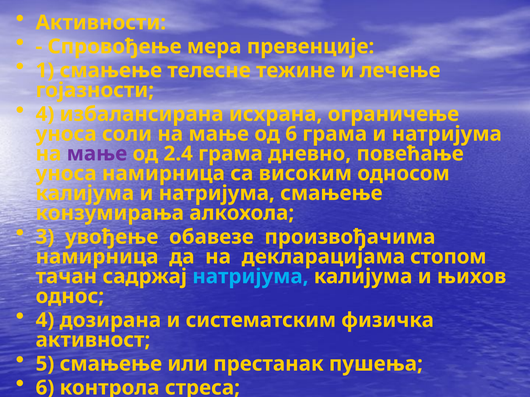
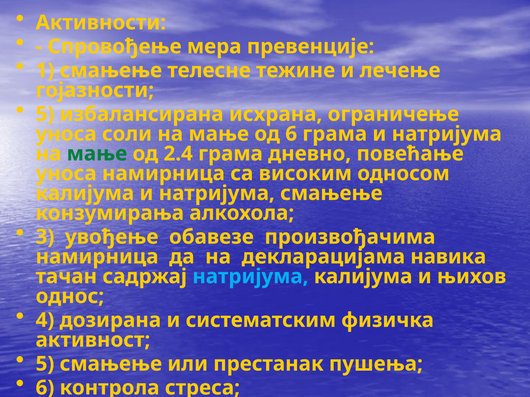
4 at (45, 114): 4 -> 5
мање at (97, 154) colour: purple -> green
стопом: стопом -> навика
